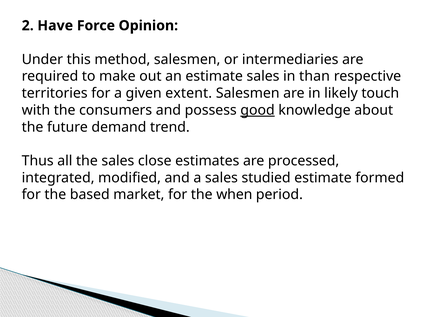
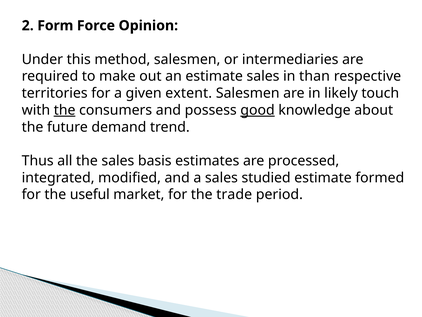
Have: Have -> Form
the at (65, 110) underline: none -> present
close: close -> basis
based: based -> useful
when: when -> trade
